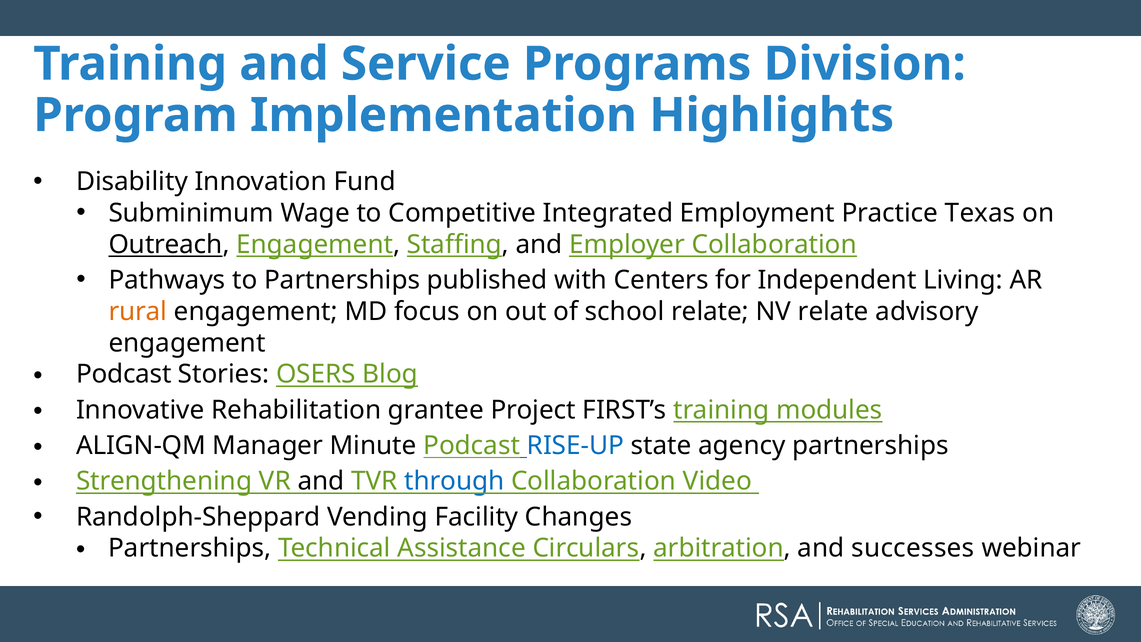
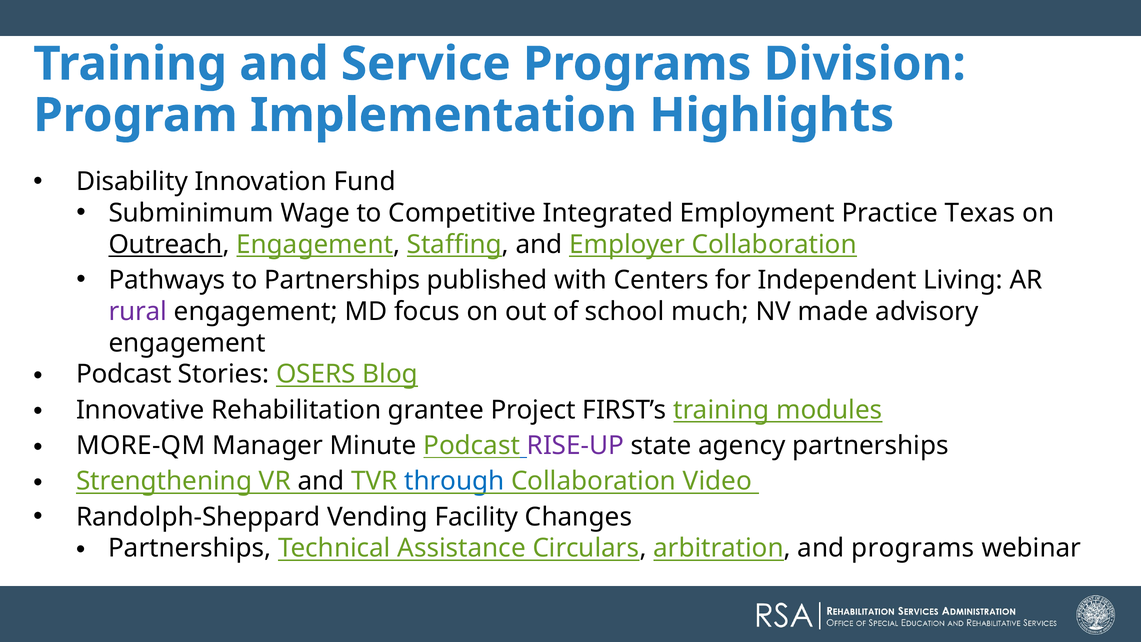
rural colour: orange -> purple
school relate: relate -> much
NV relate: relate -> made
ALIGN-QM: ALIGN-QM -> MORE-QM
RISE-UP colour: blue -> purple
and successes: successes -> programs
